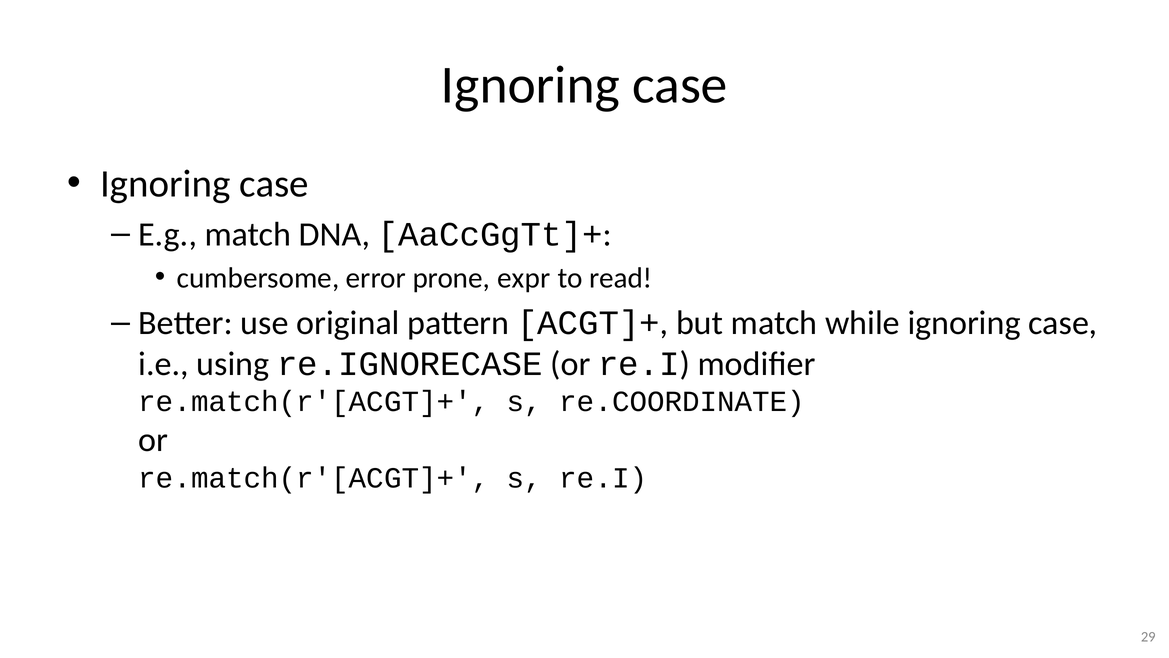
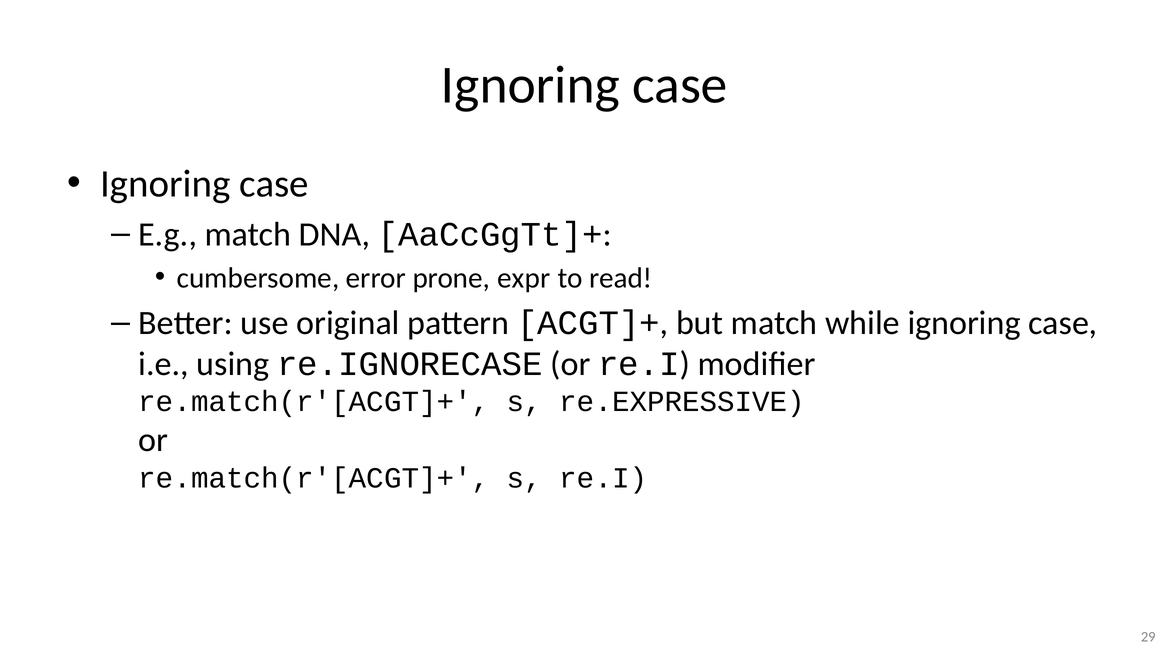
re.COORDINATE: re.COORDINATE -> re.EXPRESSIVE
